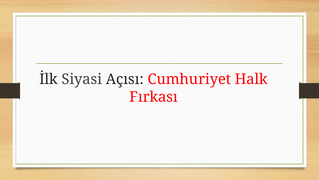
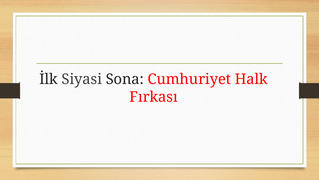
Açısı: Açısı -> Sona
